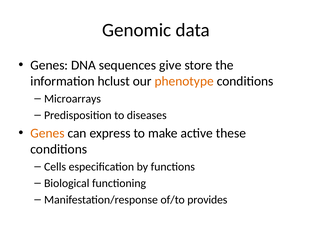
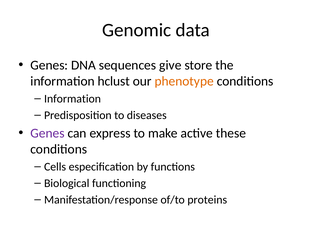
Microarrays at (73, 99): Microarrays -> Information
Genes at (47, 133) colour: orange -> purple
provides: provides -> proteins
